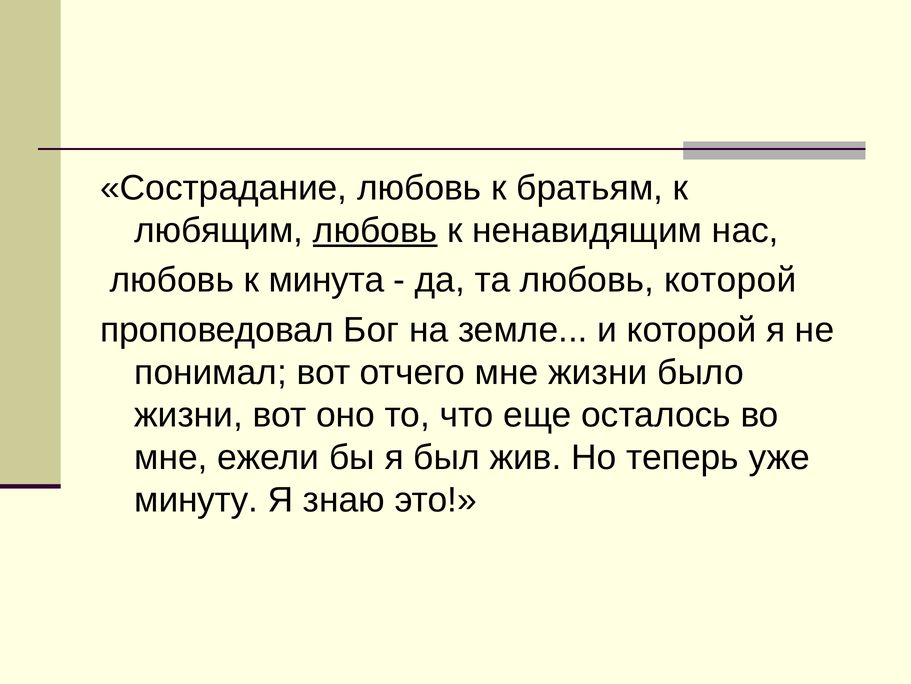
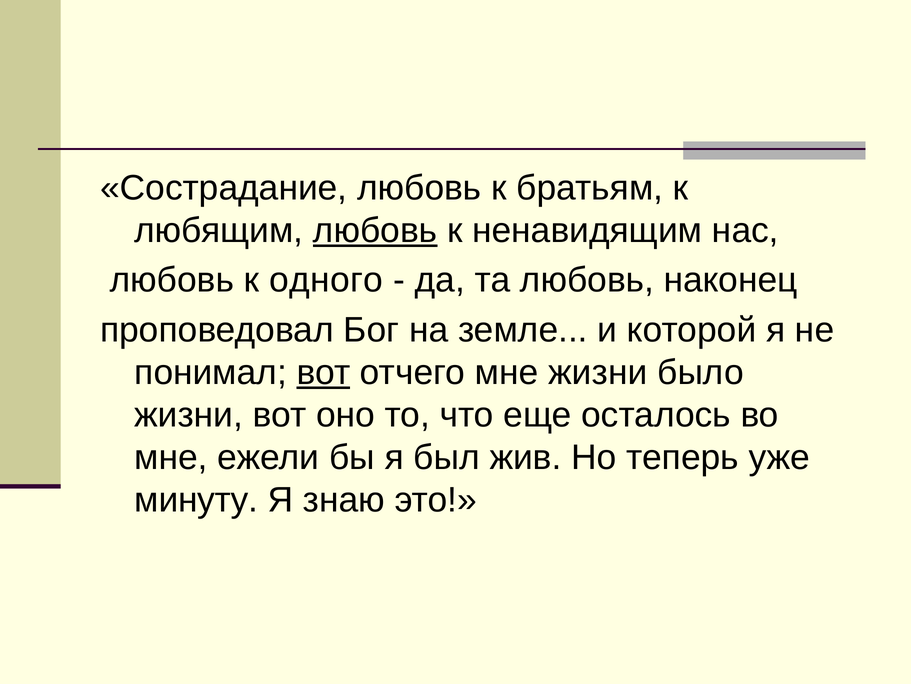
минута: минута -> одного
любовь которой: которой -> наконец
вот at (324, 372) underline: none -> present
